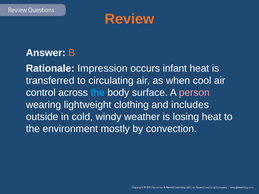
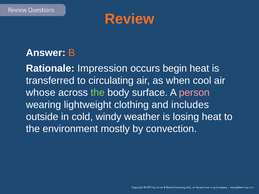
infant: infant -> begin
control: control -> whose
the at (98, 93) colour: light blue -> light green
